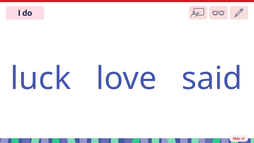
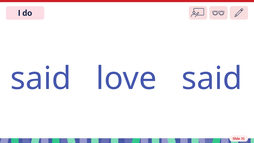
luck at (41, 79): luck -> said
